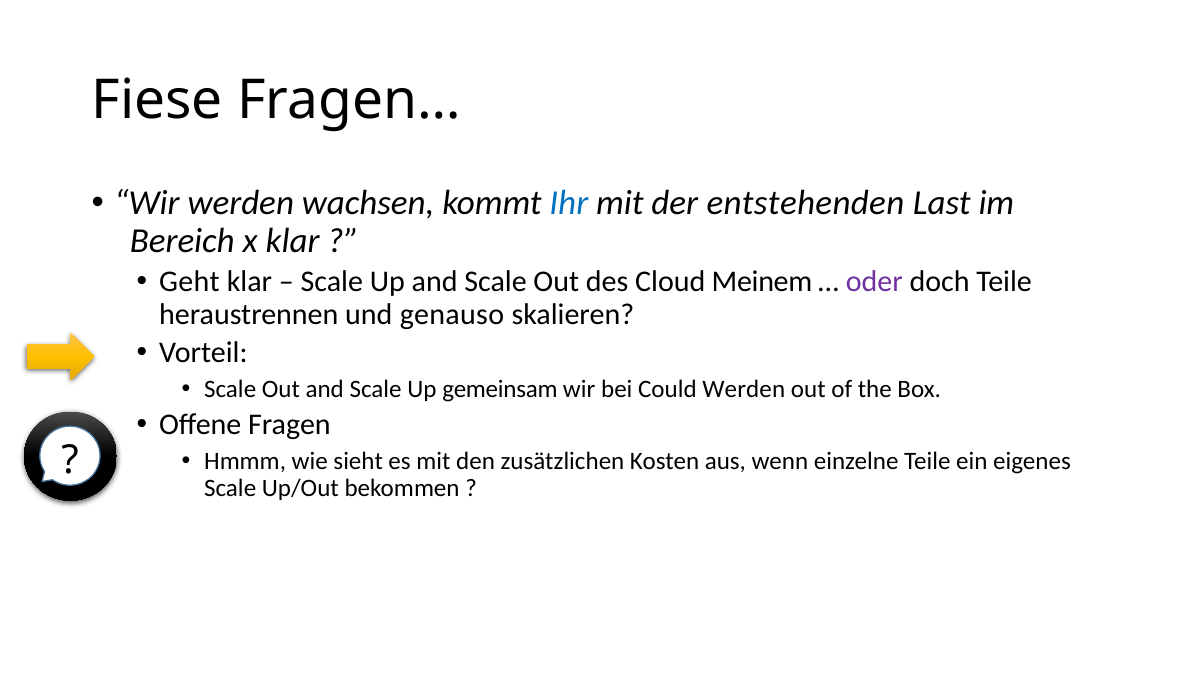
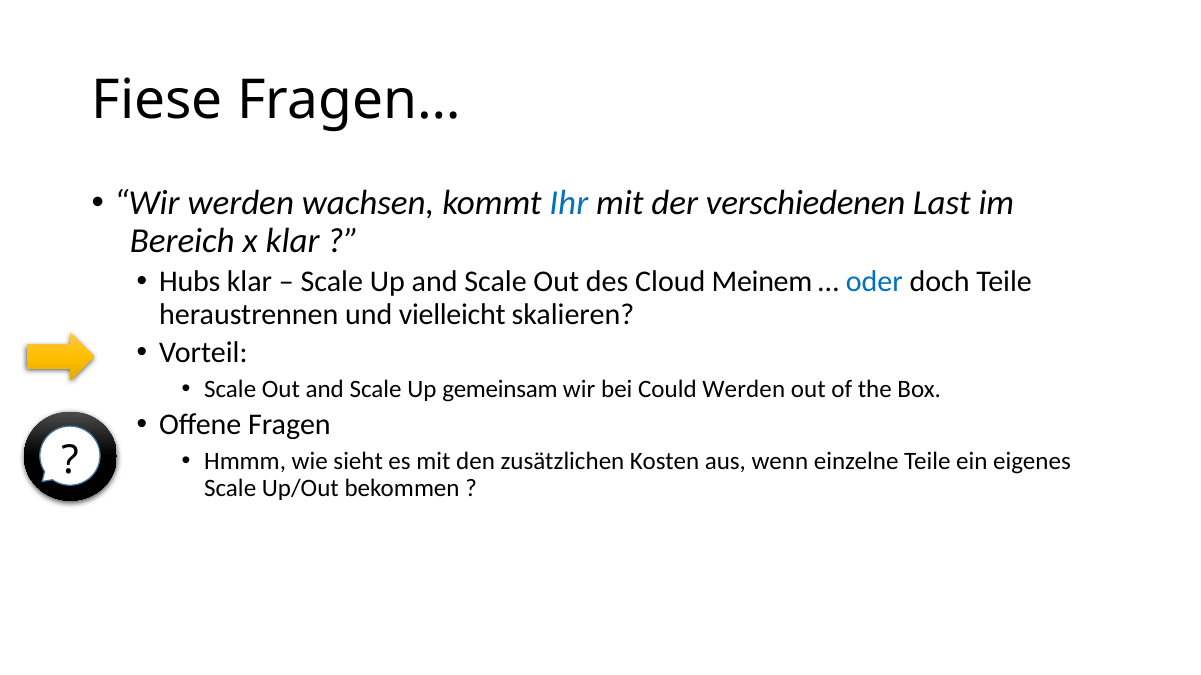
entstehenden: entstehenden -> verschiedenen
Geht: Geht -> Hubs
oder colour: purple -> blue
genauso: genauso -> vielleicht
